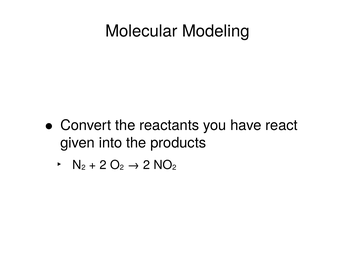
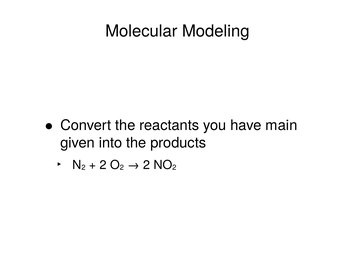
react: react -> main
